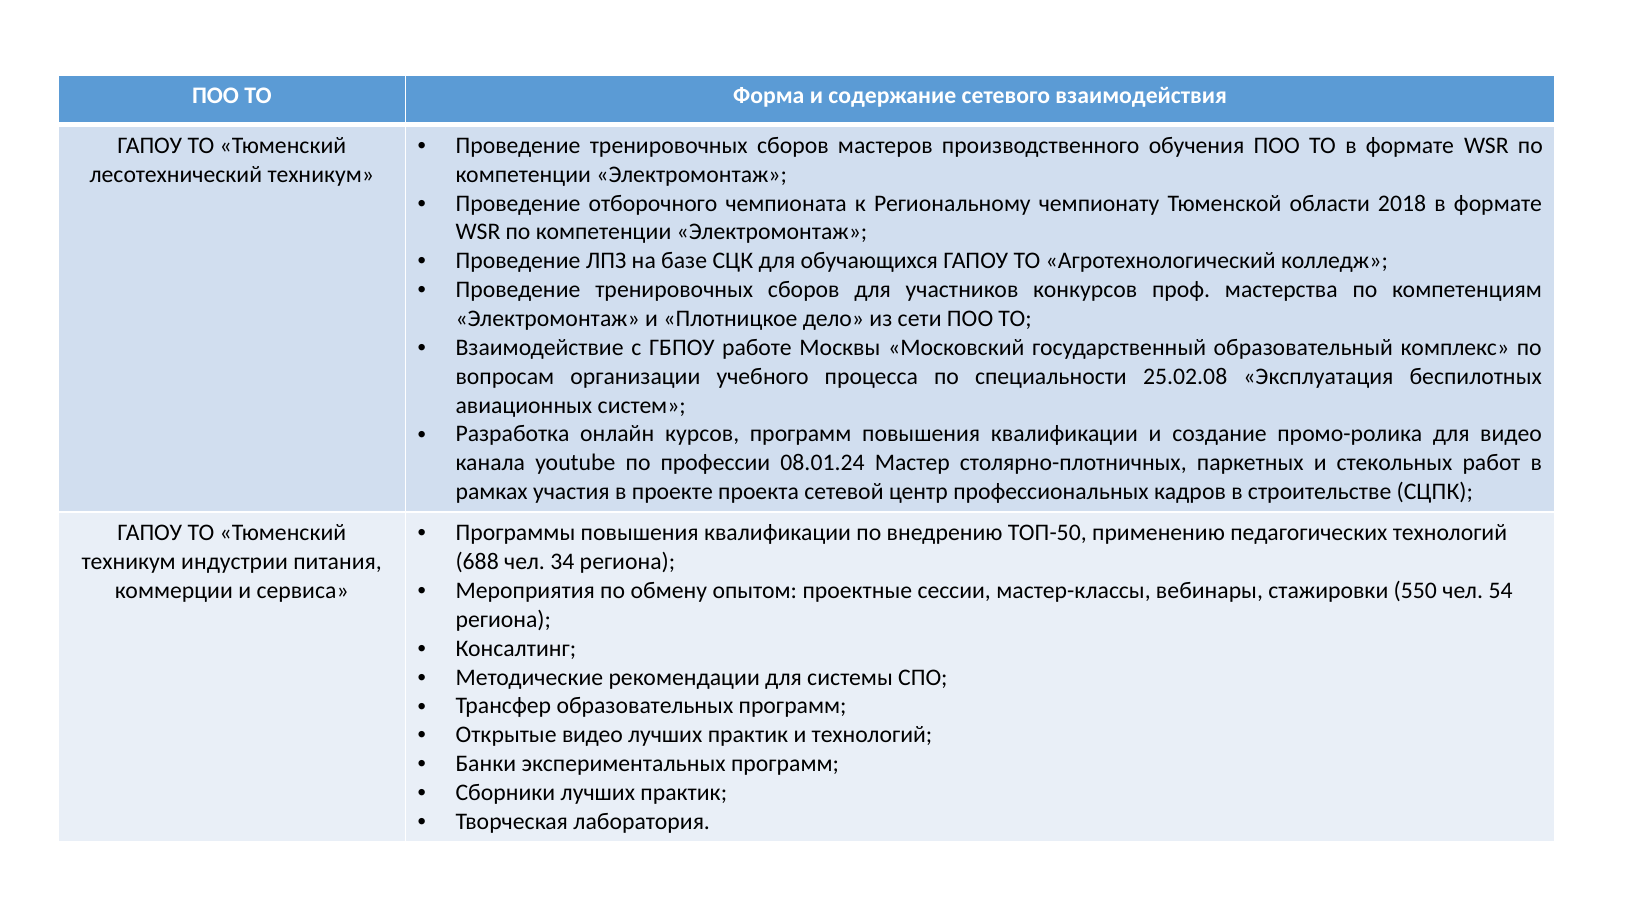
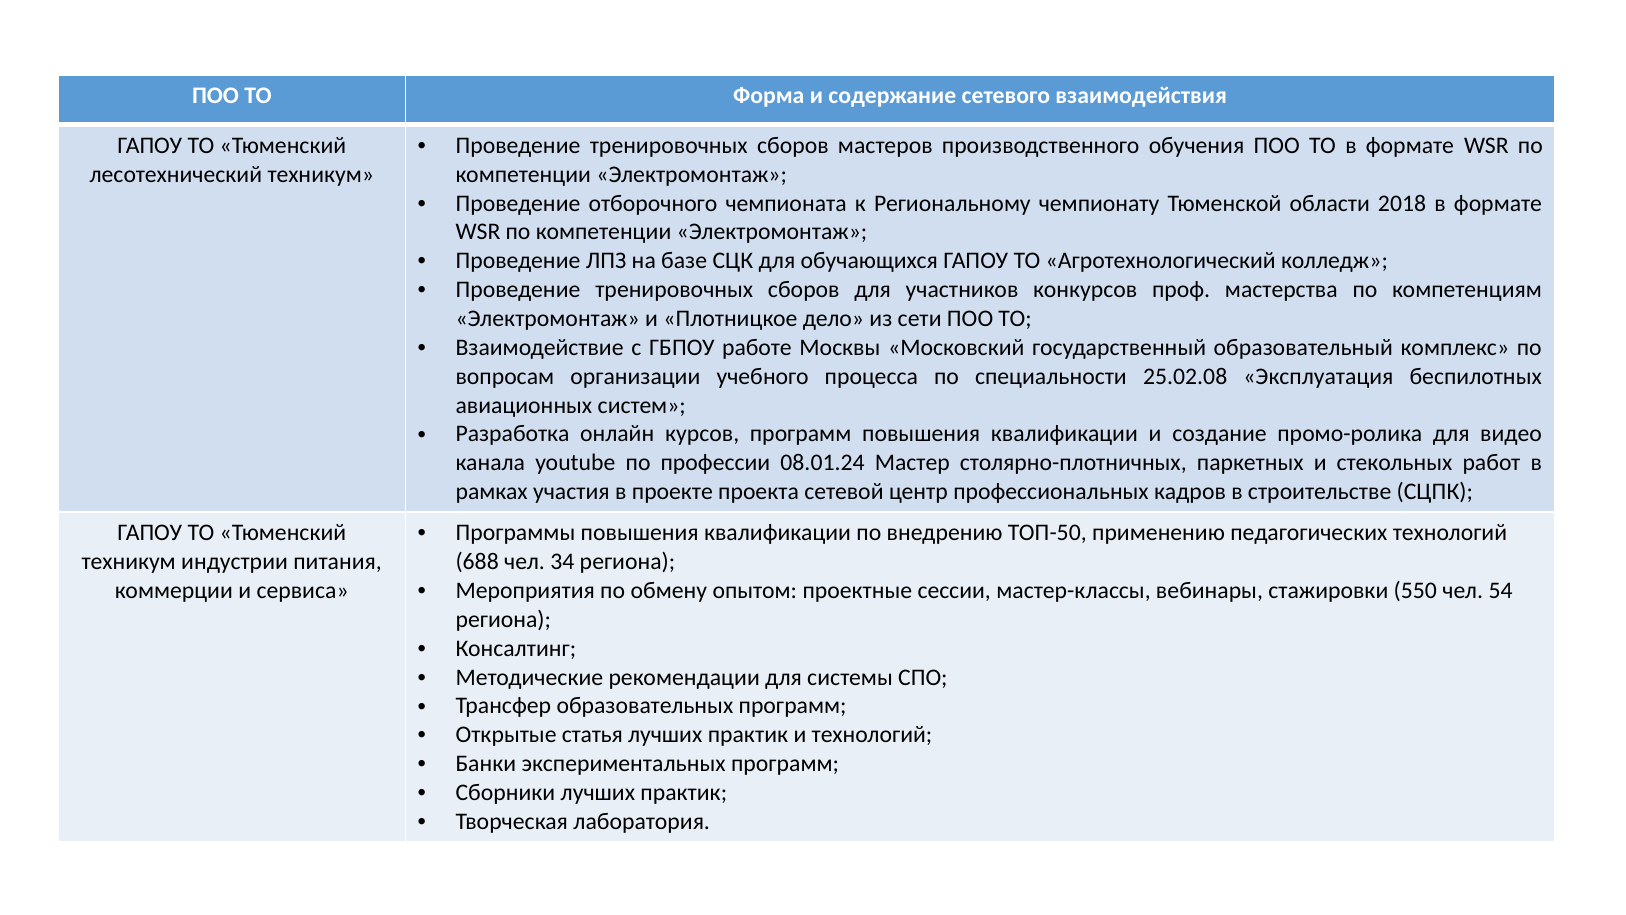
Открытые видео: видео -> статья
